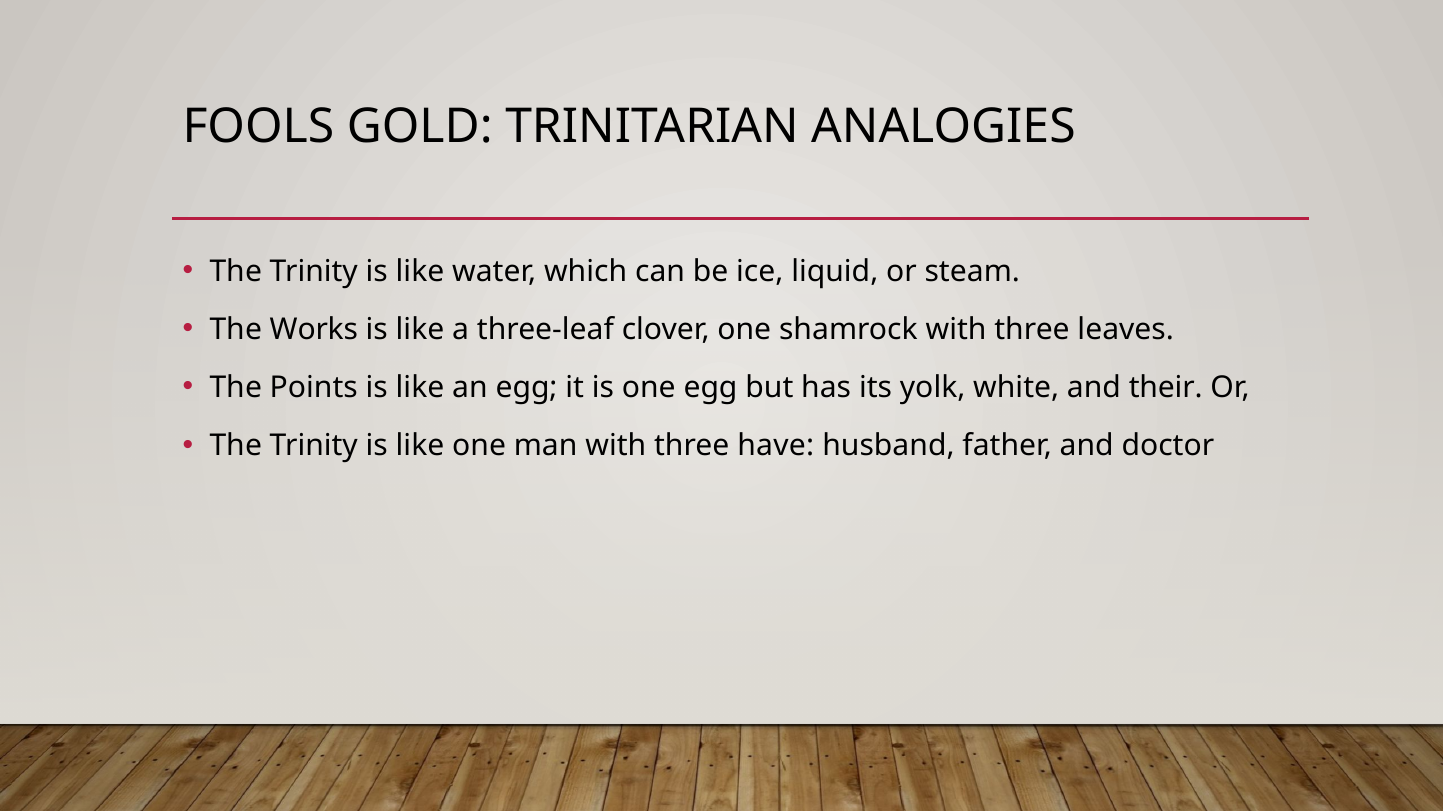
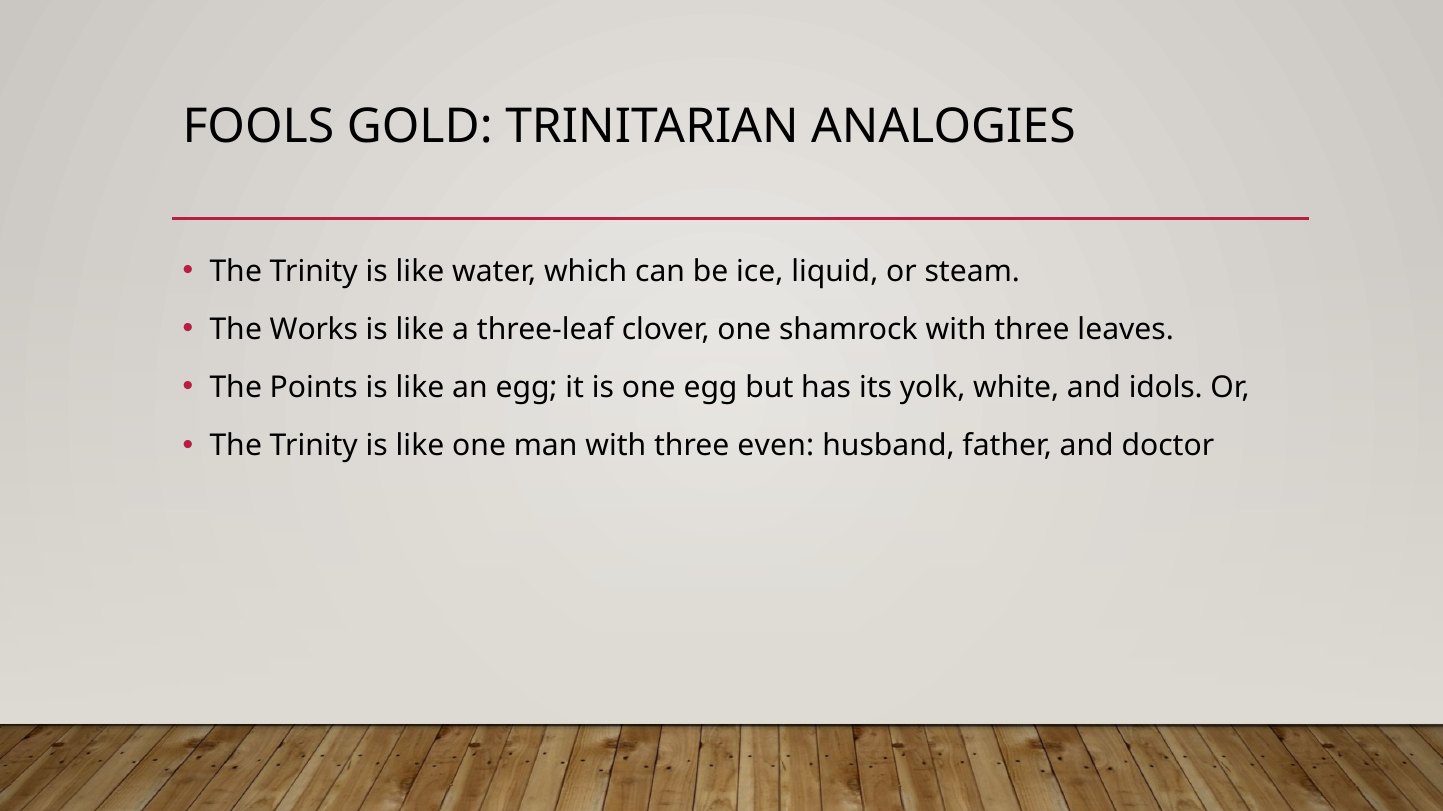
their: their -> idols
have: have -> even
